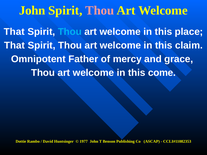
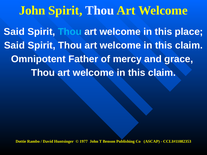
Thou at (100, 10) colour: pink -> white
That at (14, 32): That -> Said
That at (14, 45): That -> Said
come at (162, 73): come -> claim
